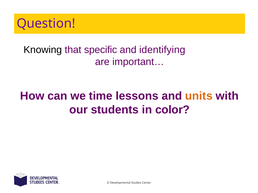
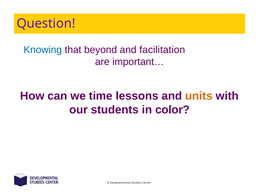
Knowing colour: black -> blue
specific: specific -> beyond
identifying: identifying -> facilitation
